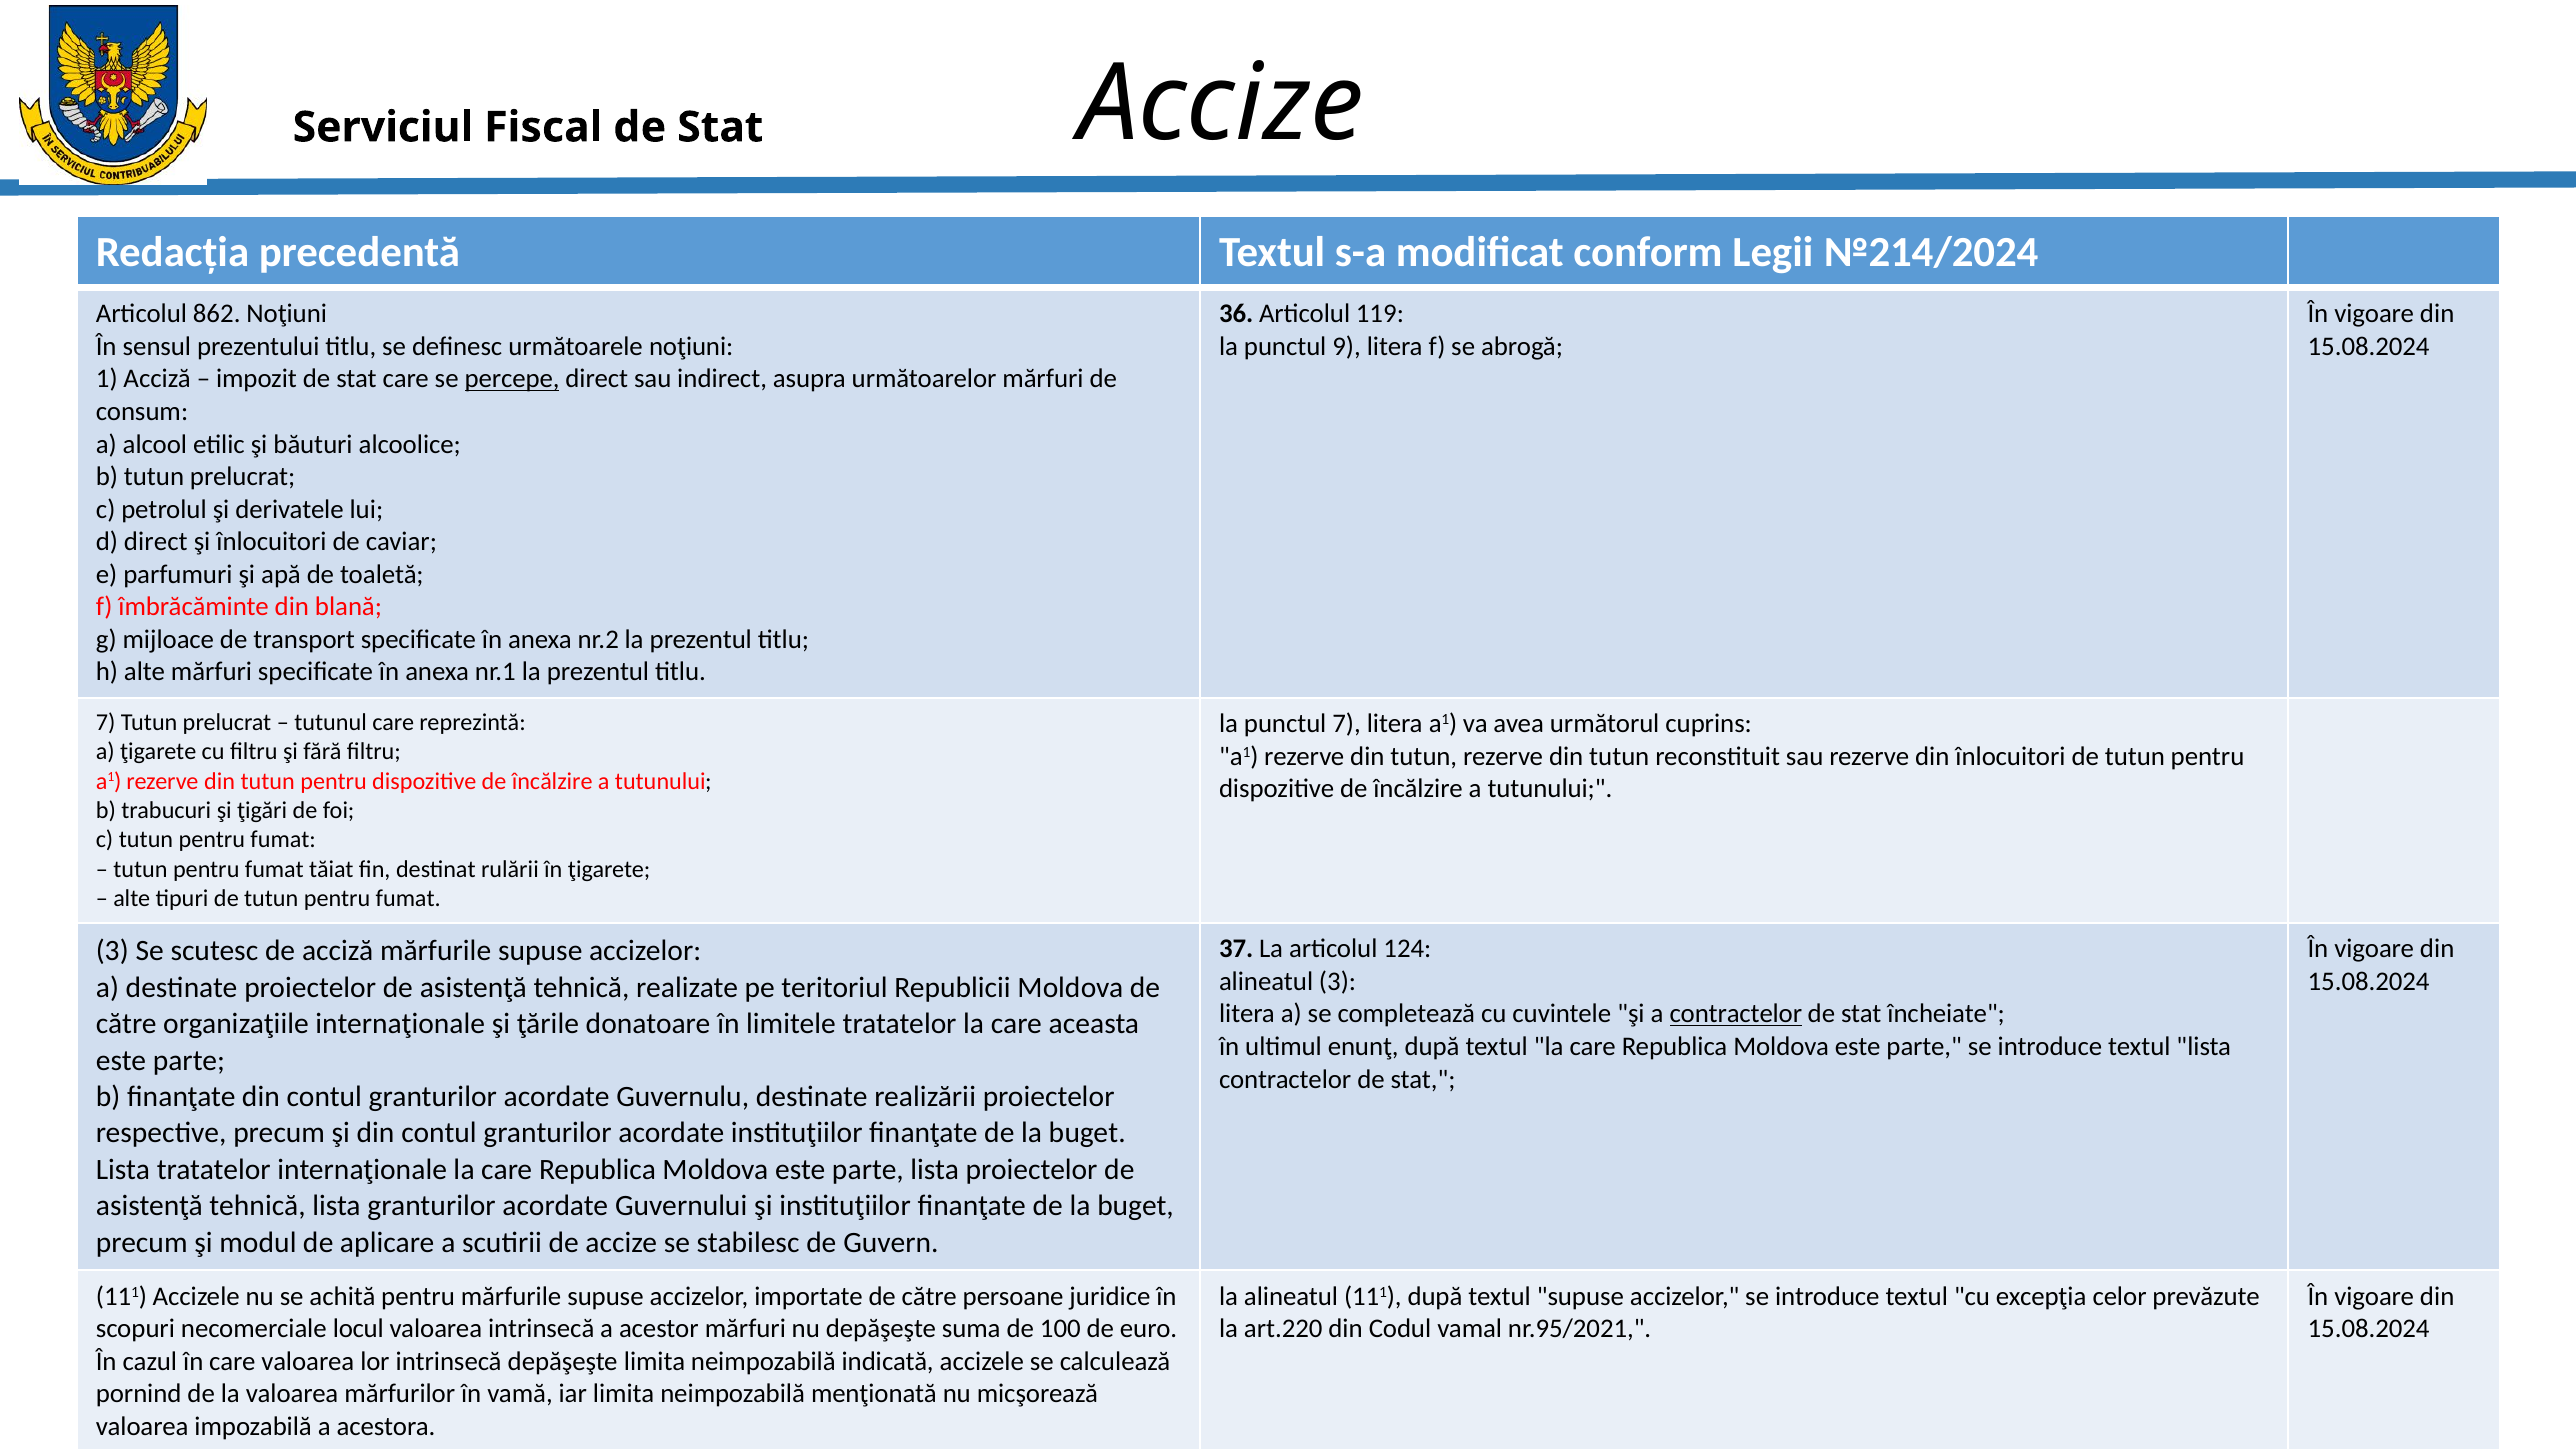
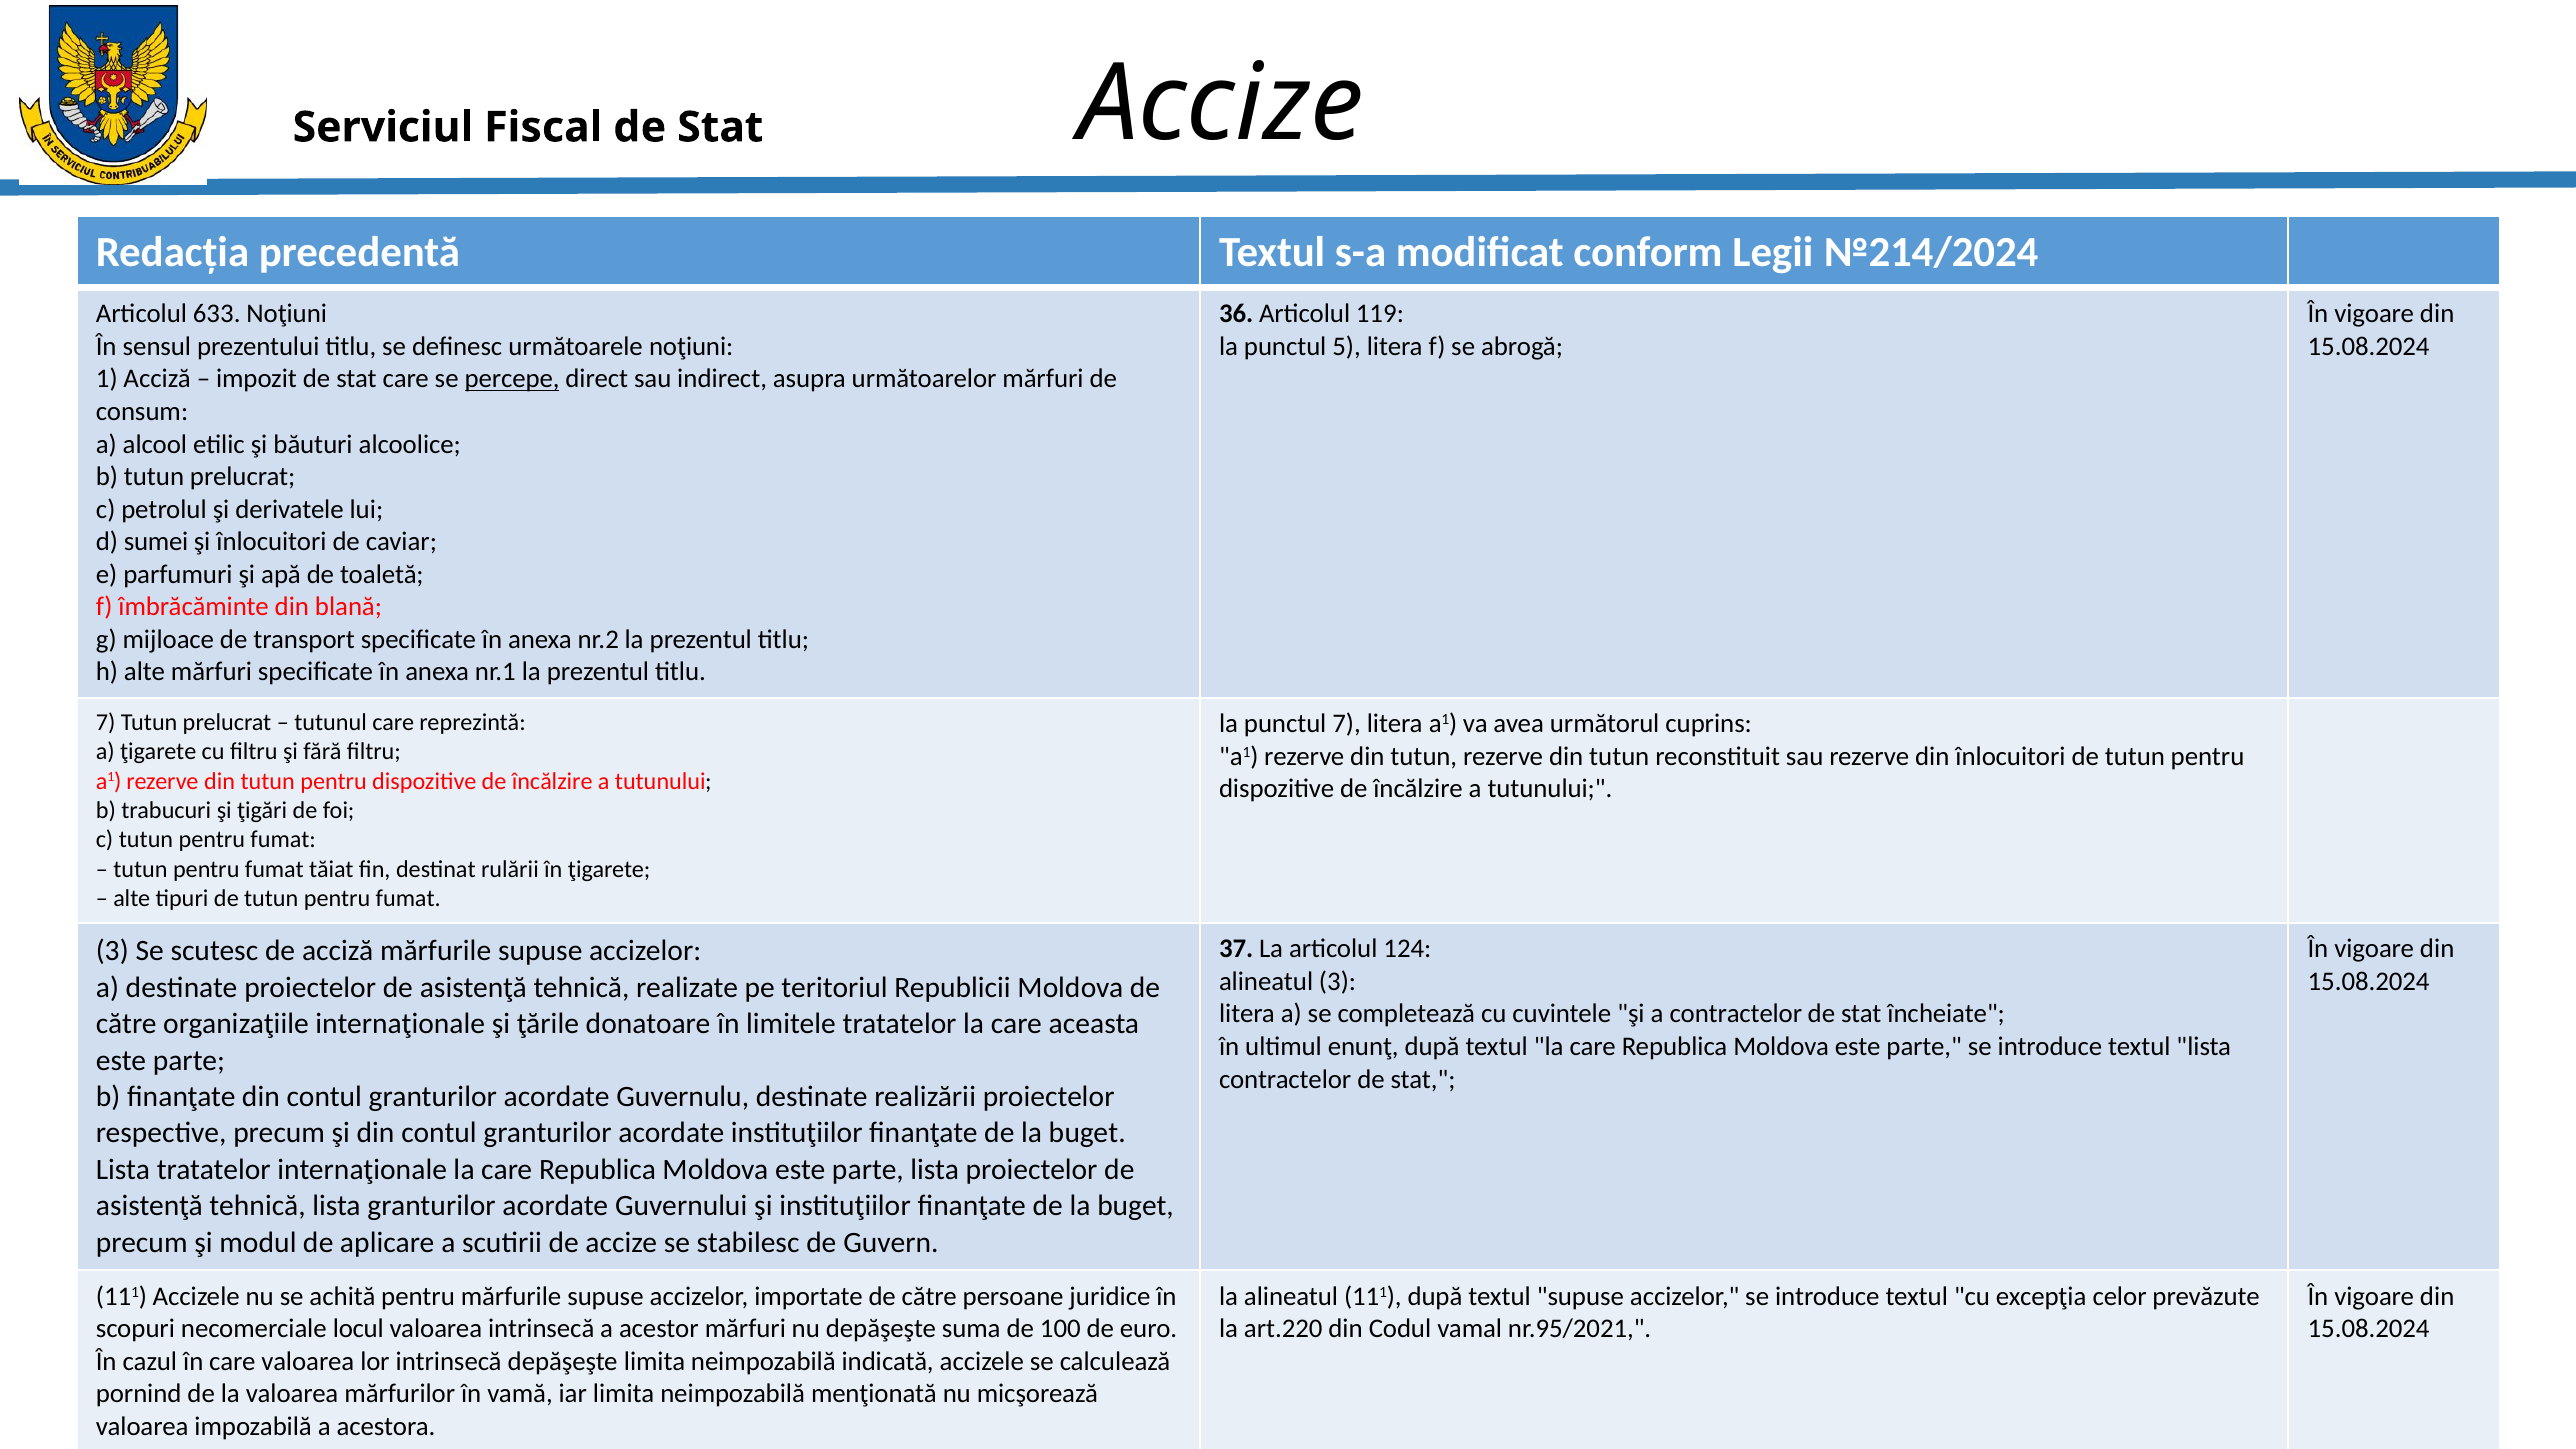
862: 862 -> 633
9: 9 -> 5
d direct: direct -> sumei
contractelor at (1736, 1014) underline: present -> none
